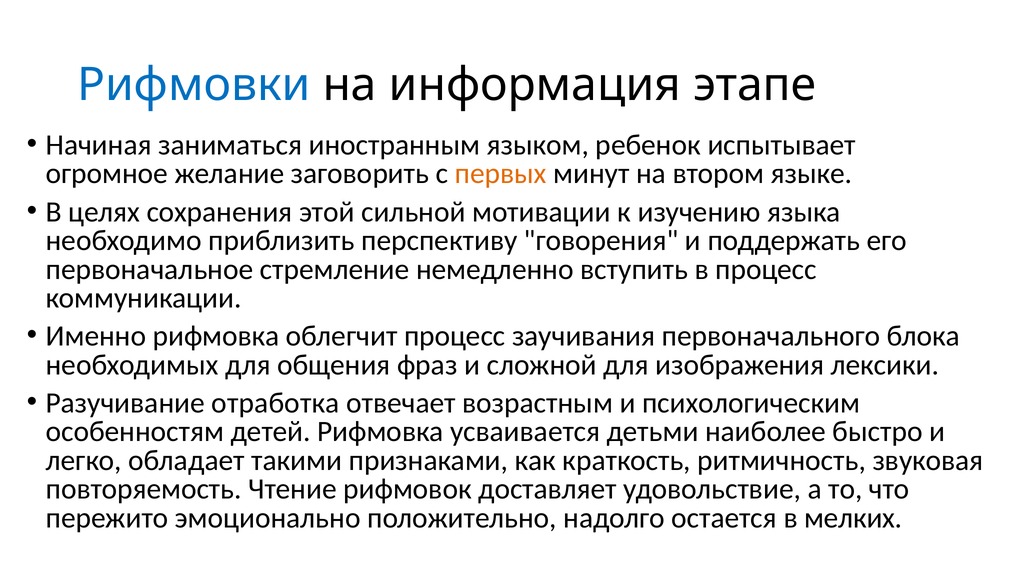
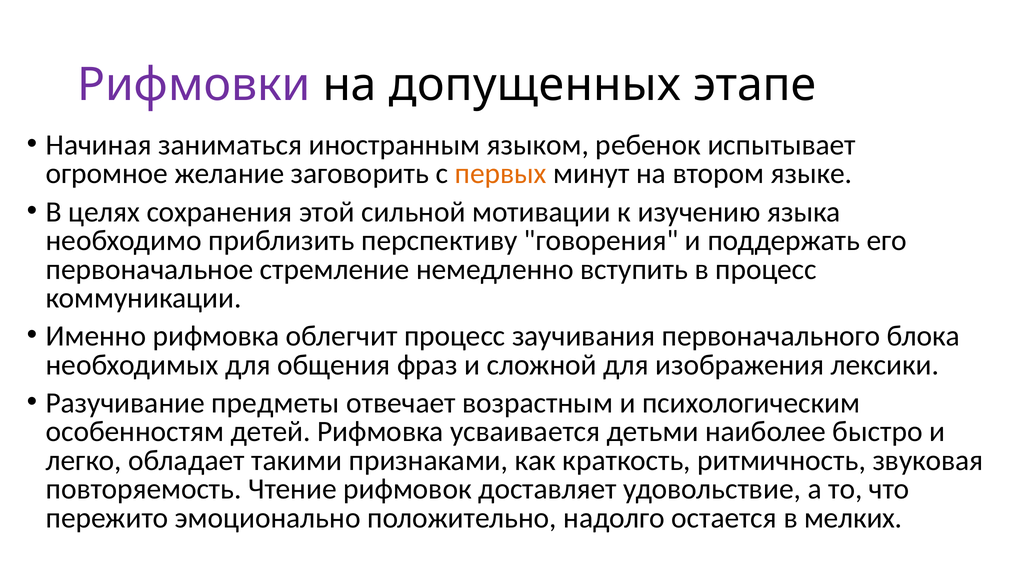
Рифмовки colour: blue -> purple
информация: информация -> допущенных
отработка: отработка -> предметы
